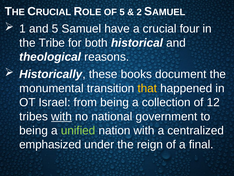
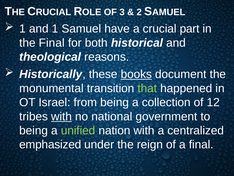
OF 5: 5 -> 3
and 5: 5 -> 1
four: four -> part
the Tribe: Tribe -> Final
books underline: none -> present
that colour: yellow -> light green
